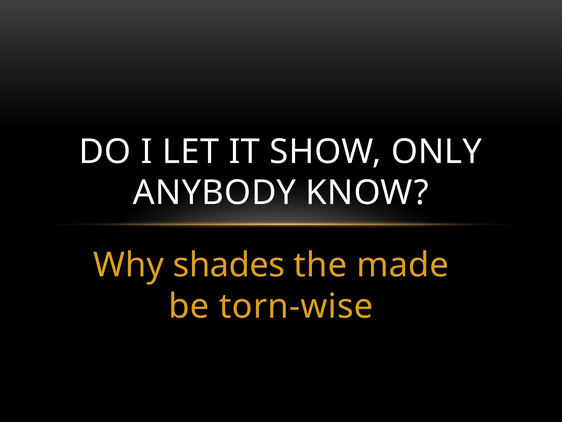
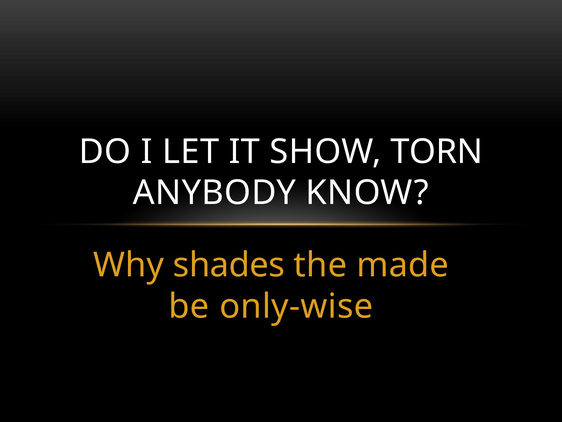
ONLY: ONLY -> TORN
torn-wise: torn-wise -> only-wise
